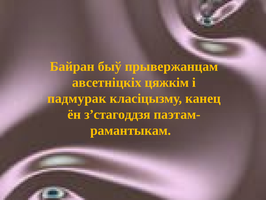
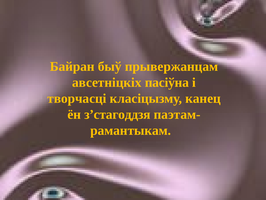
цяжкім: цяжкім -> пасіўна
падмурак: падмурак -> творчасці
